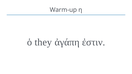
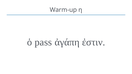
they: they -> pass
